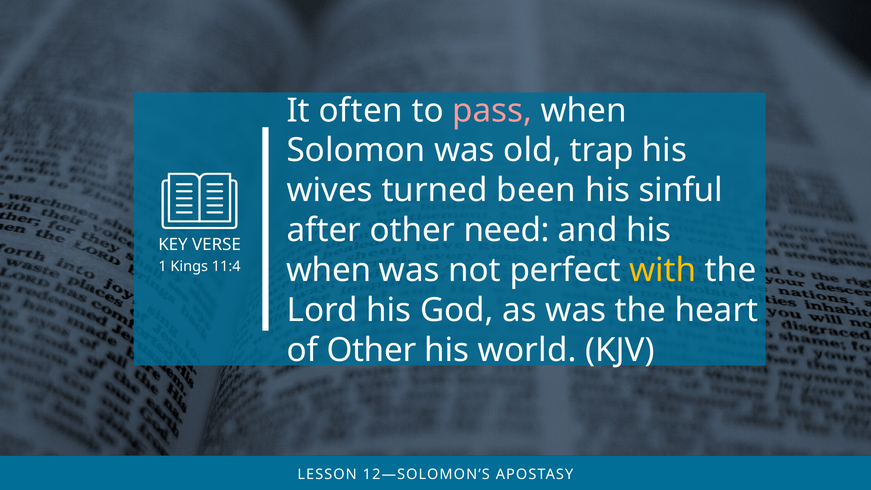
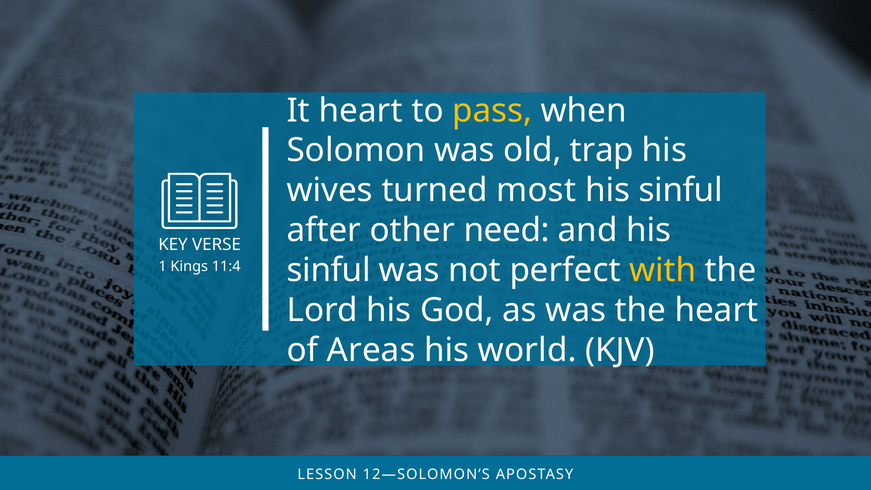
It often: often -> heart
pass colour: pink -> yellow
been: been -> most
when at (329, 270): when -> sinful
of Other: Other -> Areas
